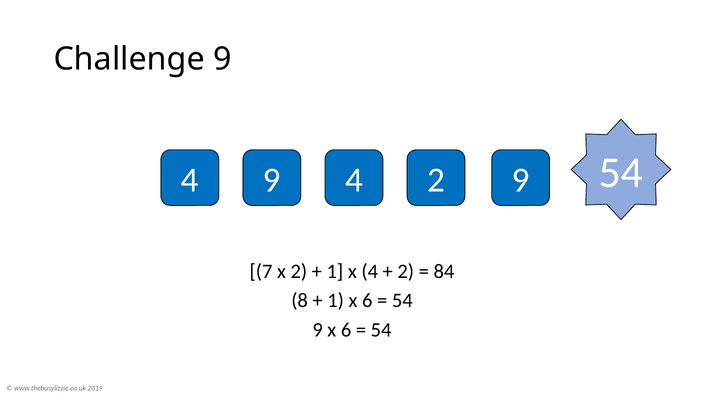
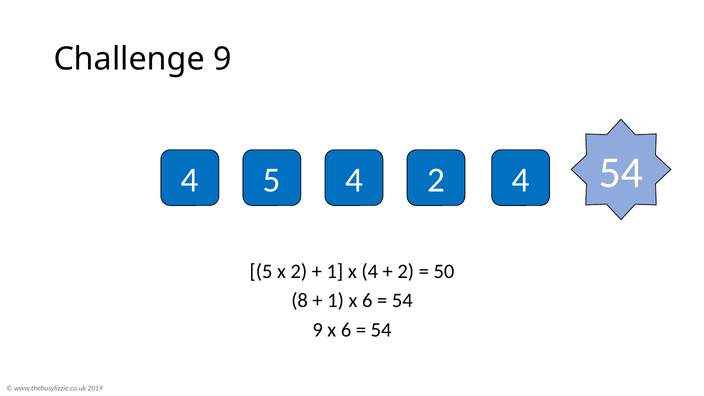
4 9: 9 -> 5
2 9: 9 -> 4
7 at (261, 271): 7 -> 5
84: 84 -> 50
